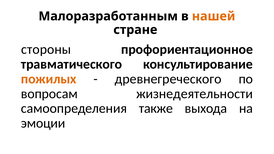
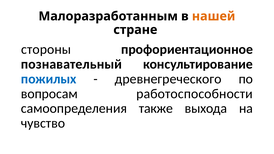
травматического: травматического -> познавательный
пожилых colour: orange -> blue
жизнедеятельности: жизнедеятельности -> работоспособности
эмоции: эмоции -> чувство
